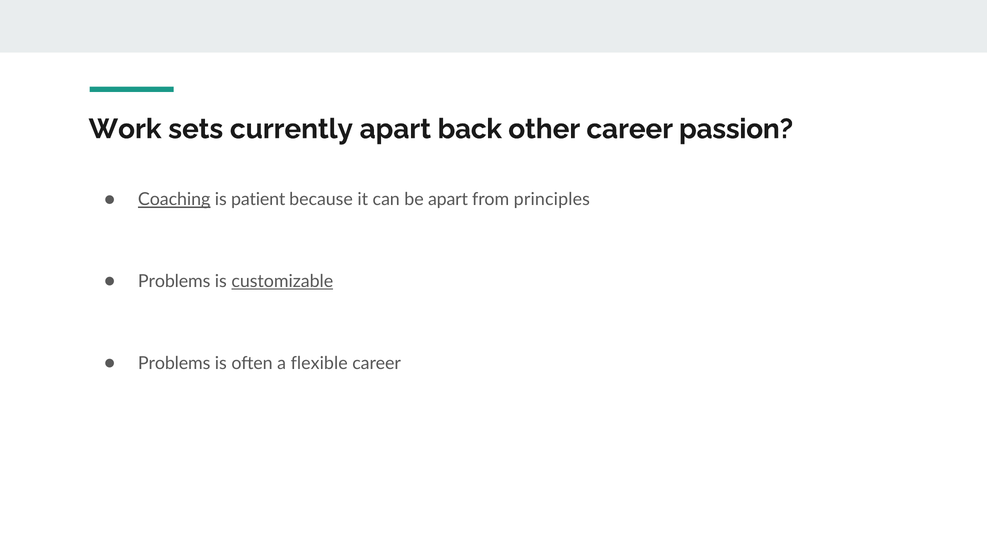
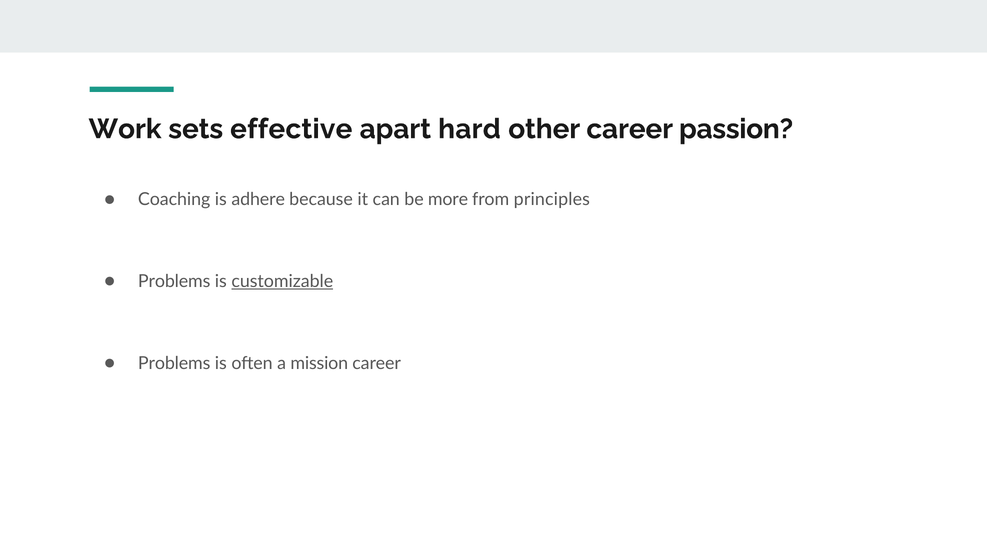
currently: currently -> effective
back: back -> hard
Coaching underline: present -> none
patient: patient -> adhere
be apart: apart -> more
flexible: flexible -> mission
